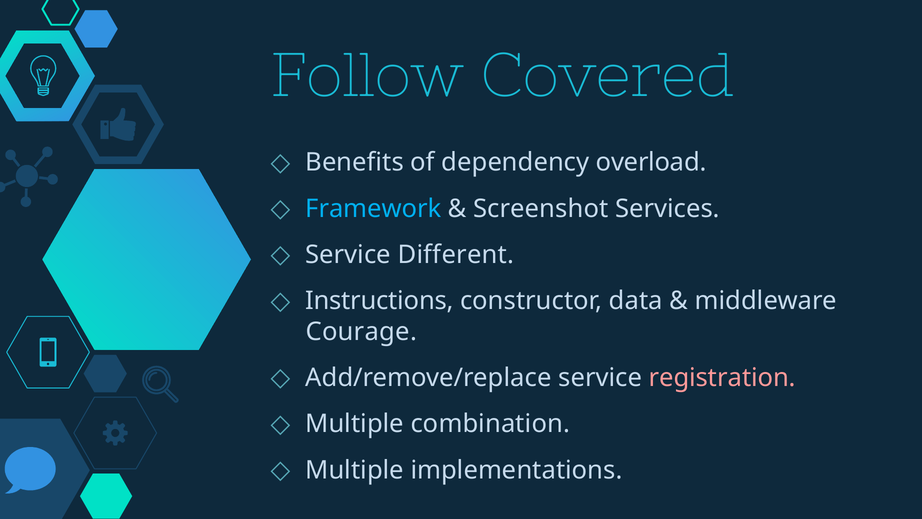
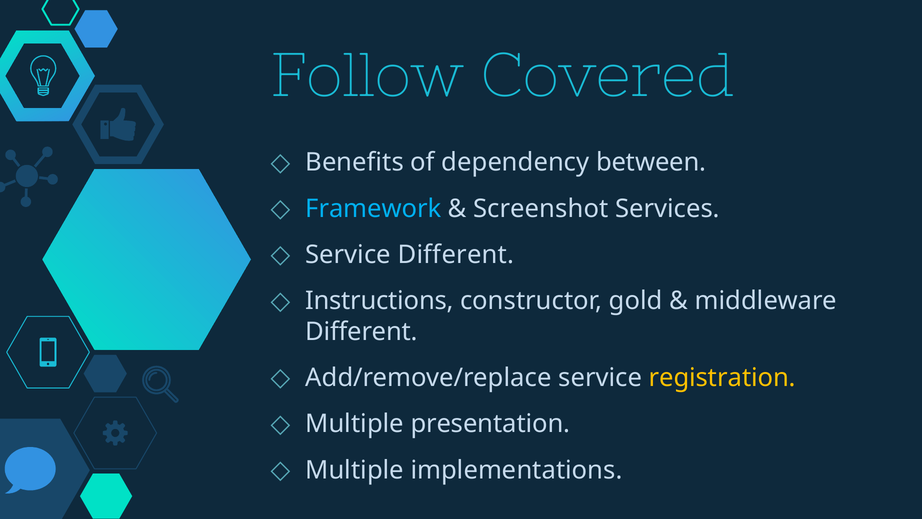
overload: overload -> between
data: data -> gold
Courage at (361, 331): Courage -> Different
registration colour: pink -> yellow
combination: combination -> presentation
